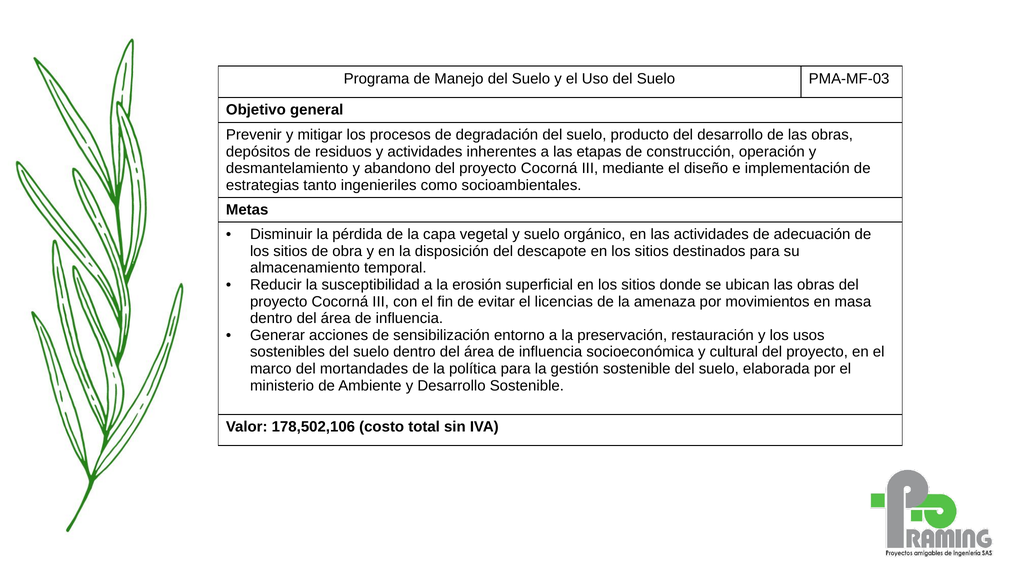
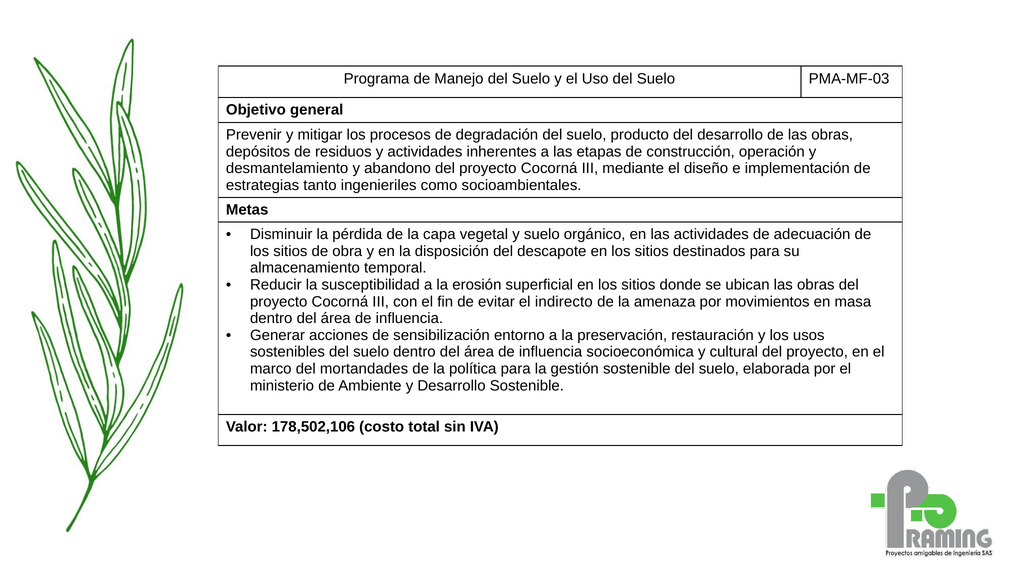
licencias: licencias -> indirecto
